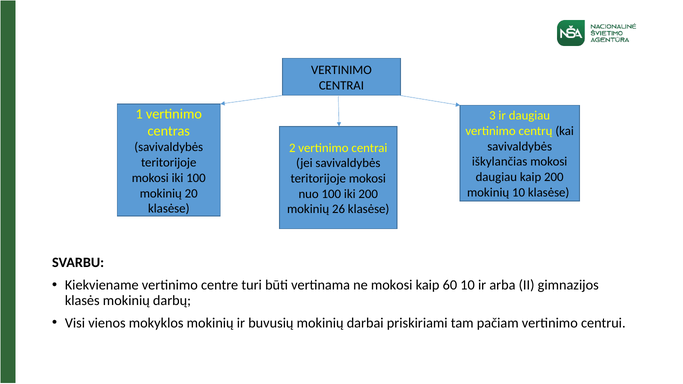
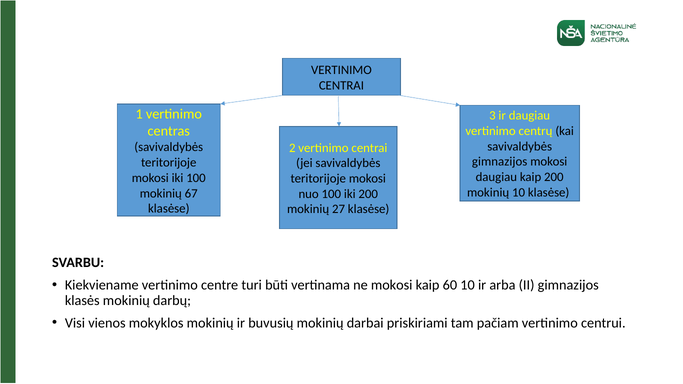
iškylančias at (500, 162): iškylančias -> gimnazijos
20: 20 -> 67
26: 26 -> 27
